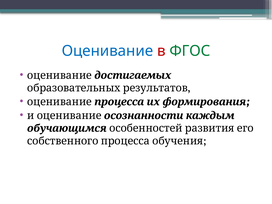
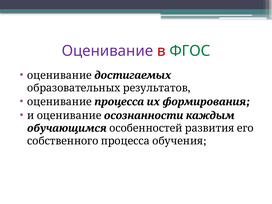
Оценивание at (107, 51) colour: blue -> purple
